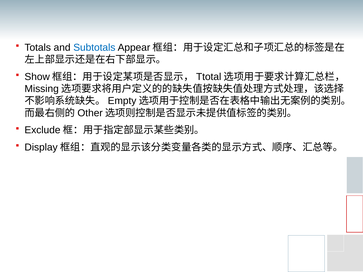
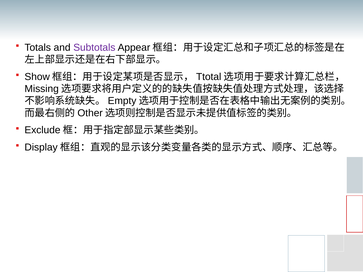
Subtotals colour: blue -> purple
